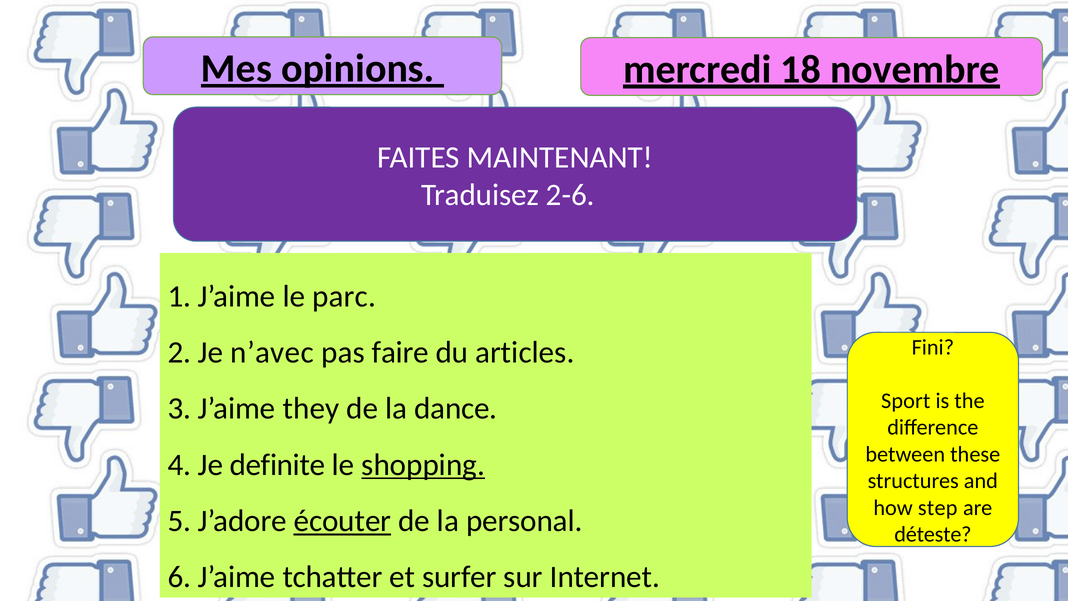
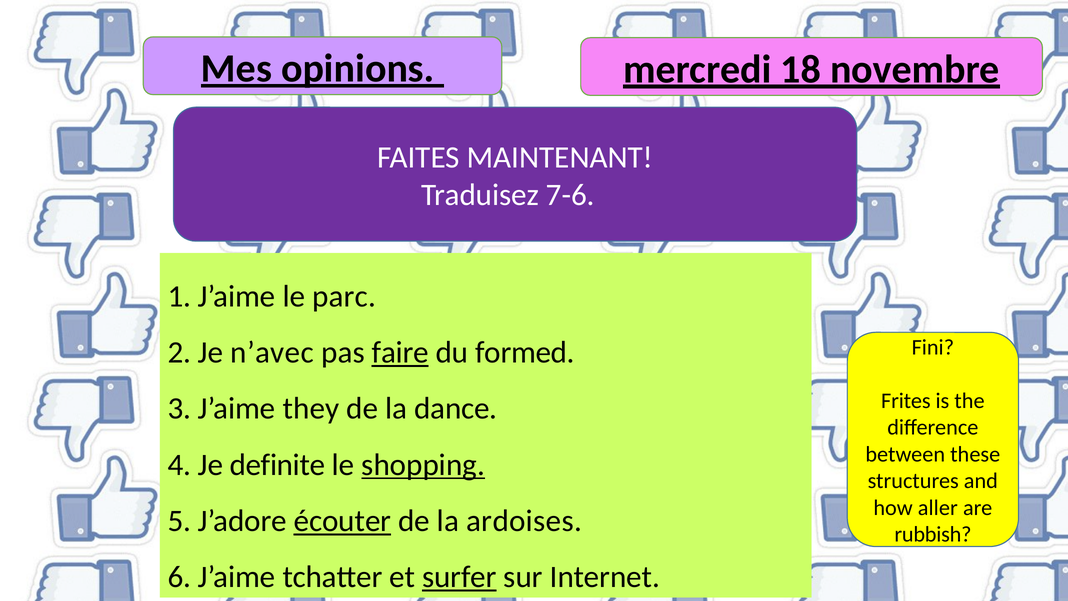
2-6: 2-6 -> 7-6
faire underline: none -> present
articles: articles -> formed
Sport: Sport -> Frites
step: step -> aller
personal: personal -> ardoises
déteste: déteste -> rubbish
surfer underline: none -> present
